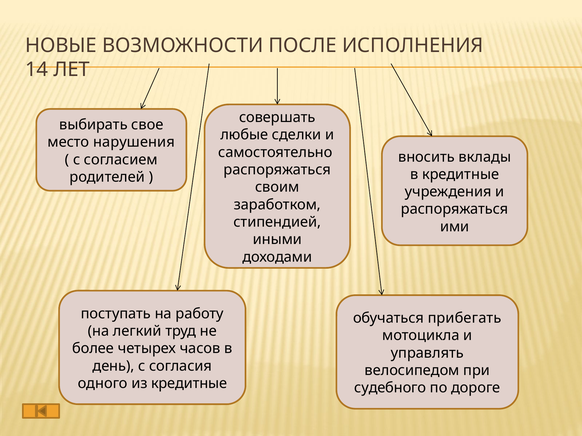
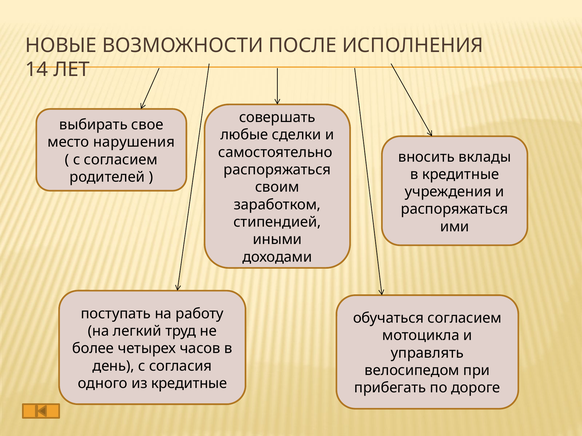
обучаться прибегать: прибегать -> согласием
судебного: судебного -> прибегать
